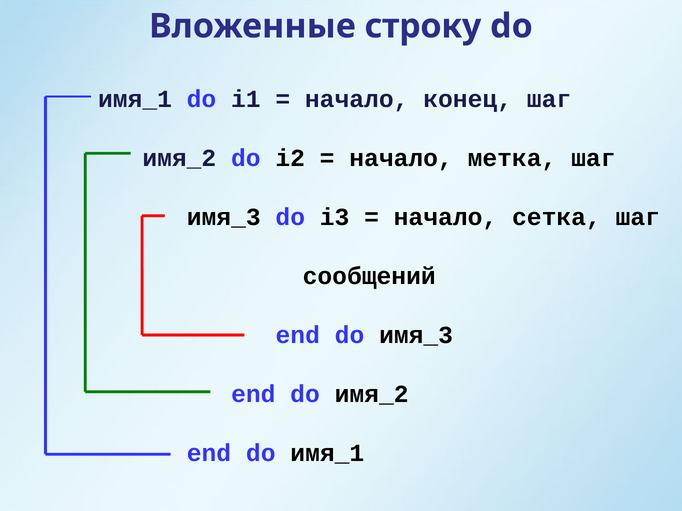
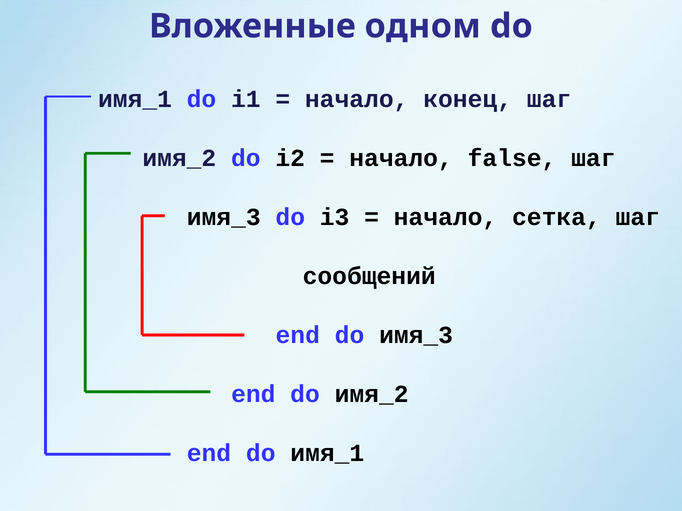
строку: строку -> одном
метка: метка -> false
